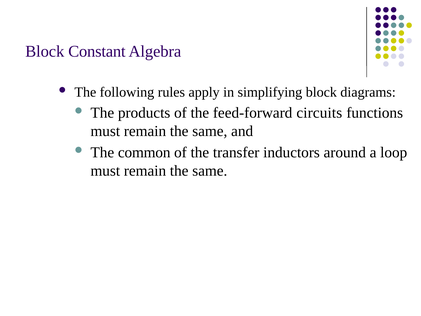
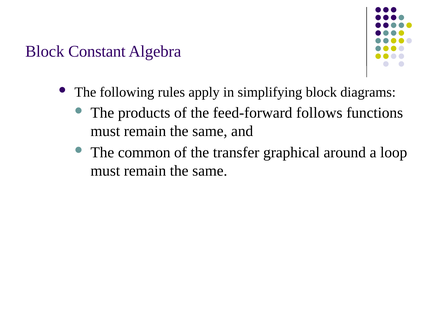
circuits: circuits -> follows
inductors: inductors -> graphical
